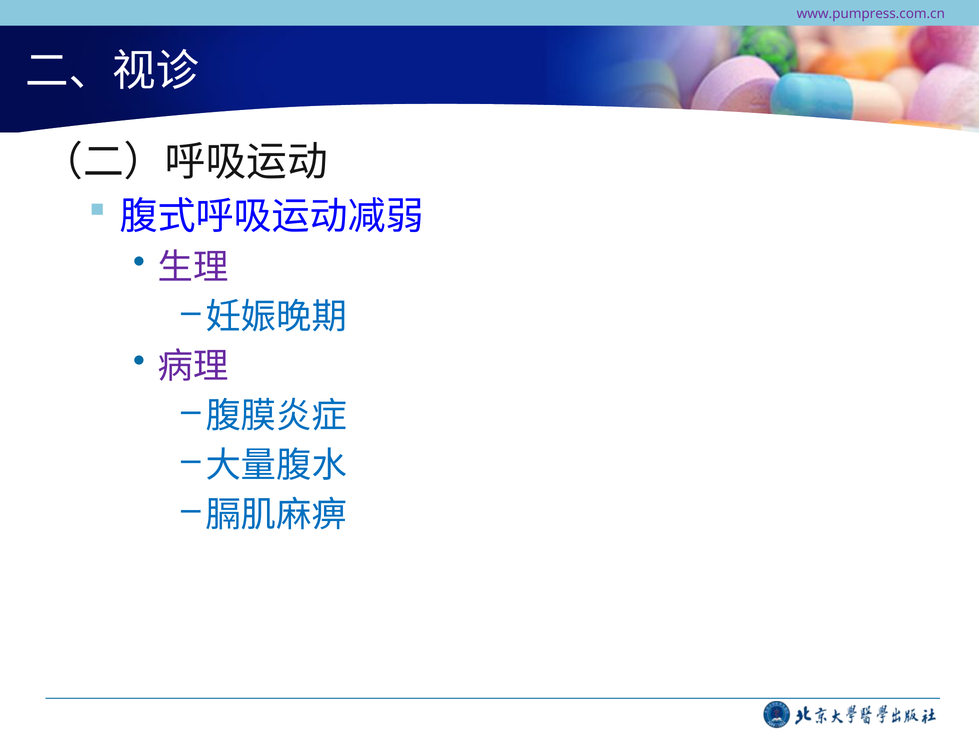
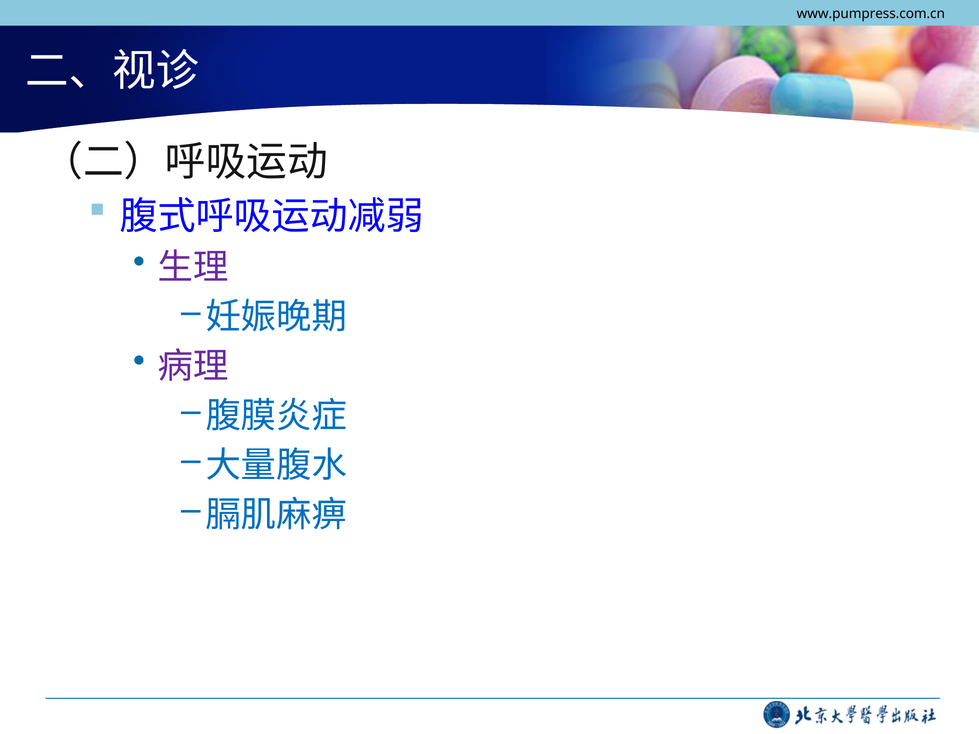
www.pumpress.com.cn colour: purple -> black
